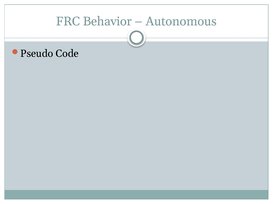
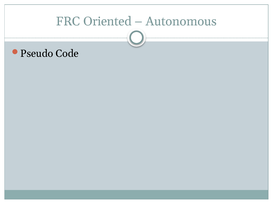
Behavior: Behavior -> Oriented
